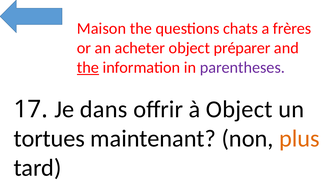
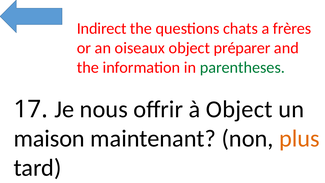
Maison: Maison -> Indirect
acheter: acheter -> oiseaux
the at (88, 67) underline: present -> none
parentheses colour: purple -> green
dans: dans -> nous
tortues: tortues -> maison
